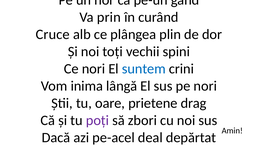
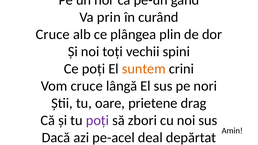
Ce nori: nori -> poți
suntem colour: blue -> orange
Vom inima: inima -> cruce
